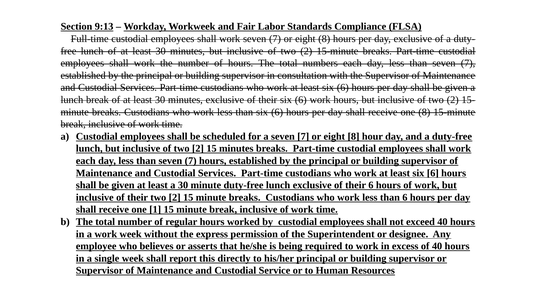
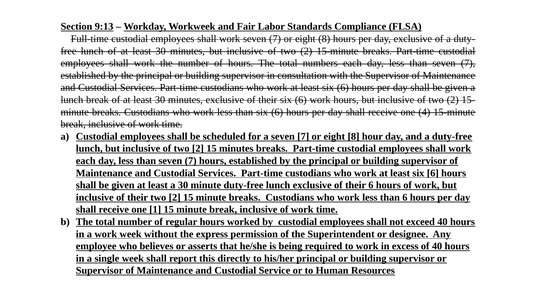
one 8: 8 -> 4
